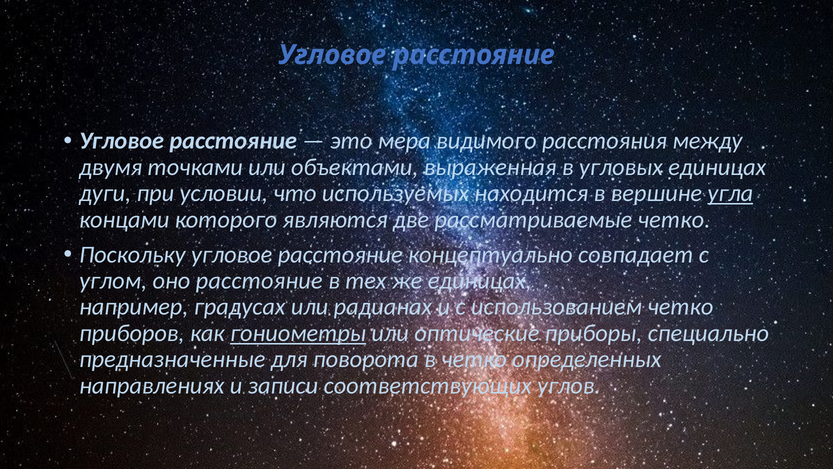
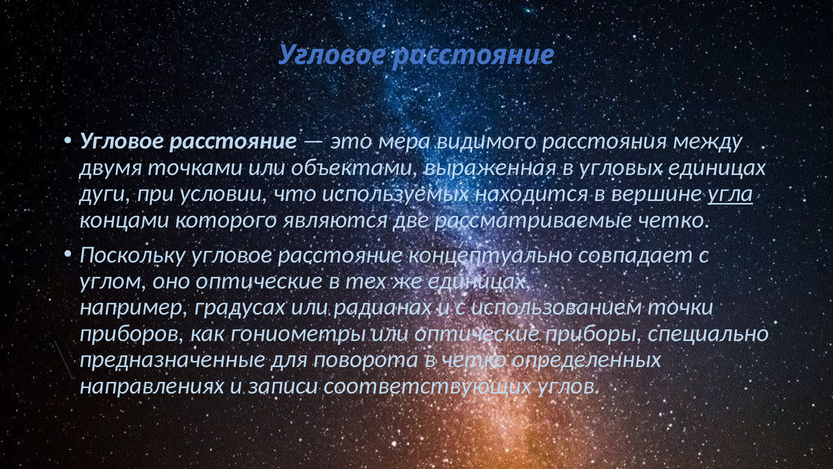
оно расстояние: расстояние -> оптические
использованием четко: четко -> точки
гониометры underline: present -> none
